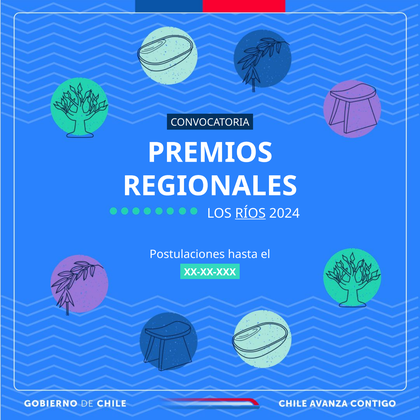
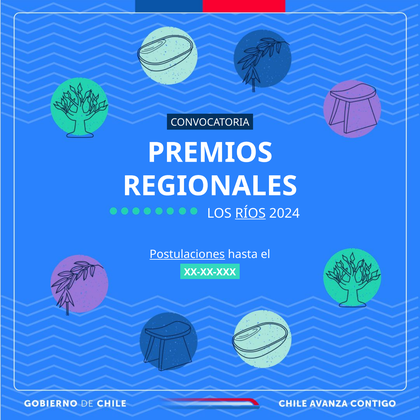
Postulaciones underline: none -> present
